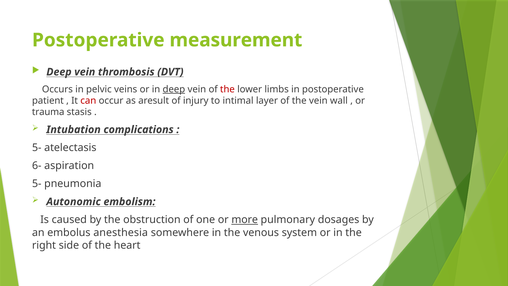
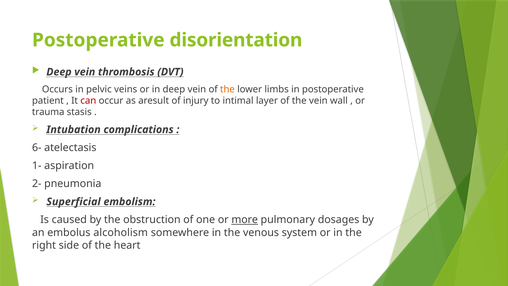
measurement: measurement -> disorientation
deep at (174, 89) underline: present -> none
the at (227, 89) colour: red -> orange
5- at (37, 148): 5- -> 6-
6-: 6- -> 1-
5- at (37, 184): 5- -> 2-
Autonomic: Autonomic -> Superficial
anesthesia: anesthesia -> alcoholism
